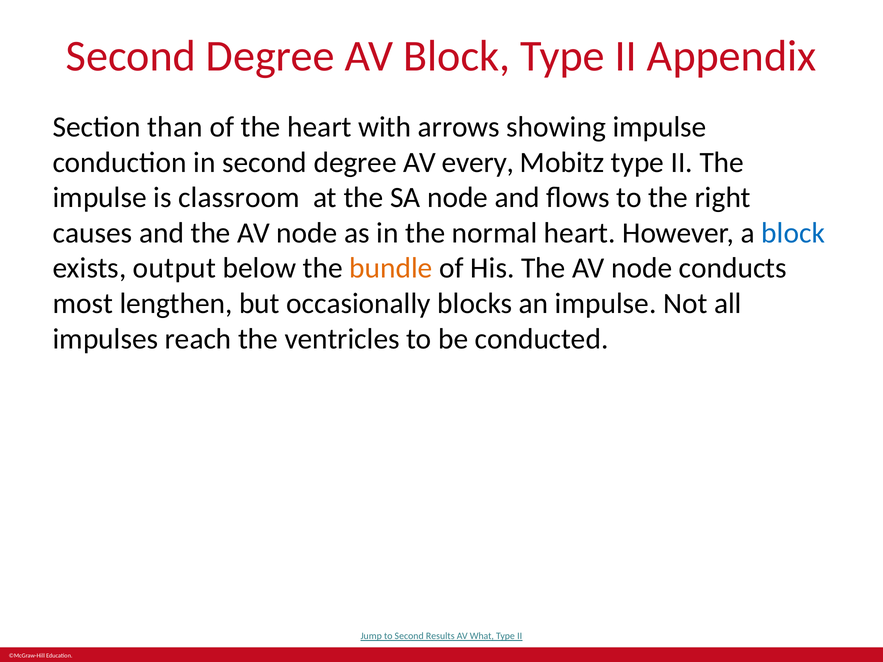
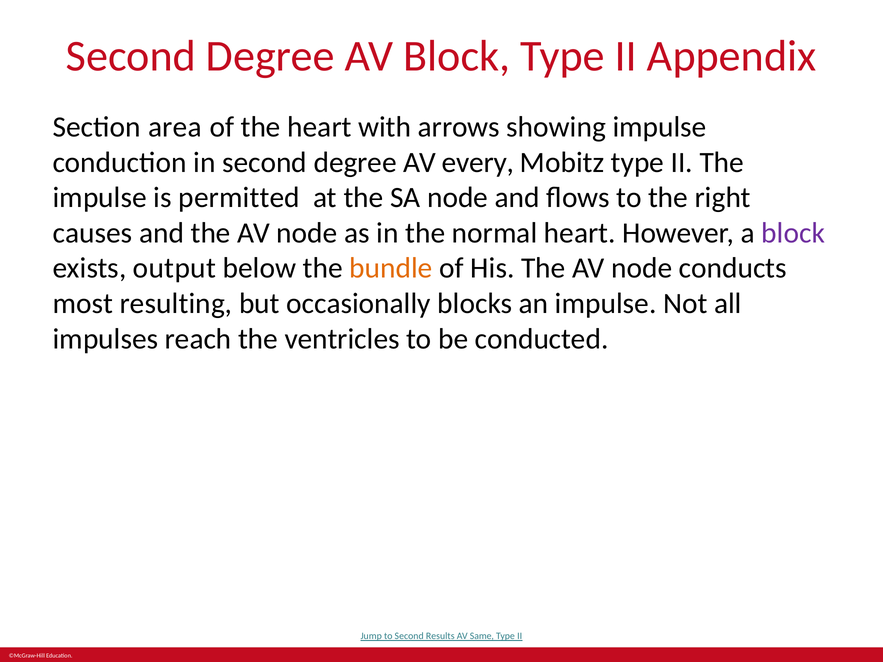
than: than -> area
classroom: classroom -> permitted
block at (793, 233) colour: blue -> purple
lengthen: lengthen -> resulting
What: What -> Same
